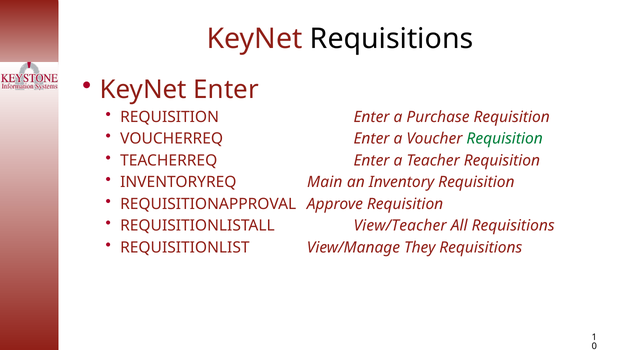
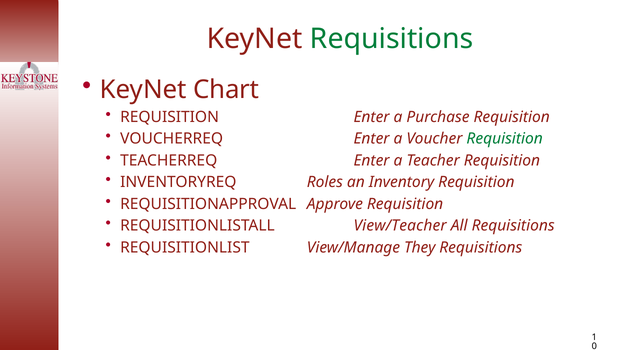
Requisitions at (392, 39) colour: black -> green
KeyNet Enter: Enter -> Chart
Main: Main -> Roles
